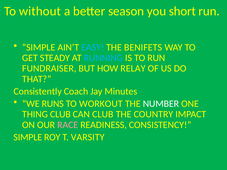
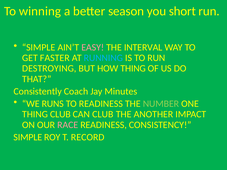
without: without -> winning
EASY colour: light blue -> pink
BENIFETS: BENIFETS -> INTERVAL
STEADY: STEADY -> FASTER
FUNDRAISER: FUNDRAISER -> DESTROYING
HOW RELAY: RELAY -> THING
TO WORKOUT: WORKOUT -> READINESS
NUMBER colour: white -> light green
COUNTRY: COUNTRY -> ANOTHER
VARSITY: VARSITY -> RECORD
